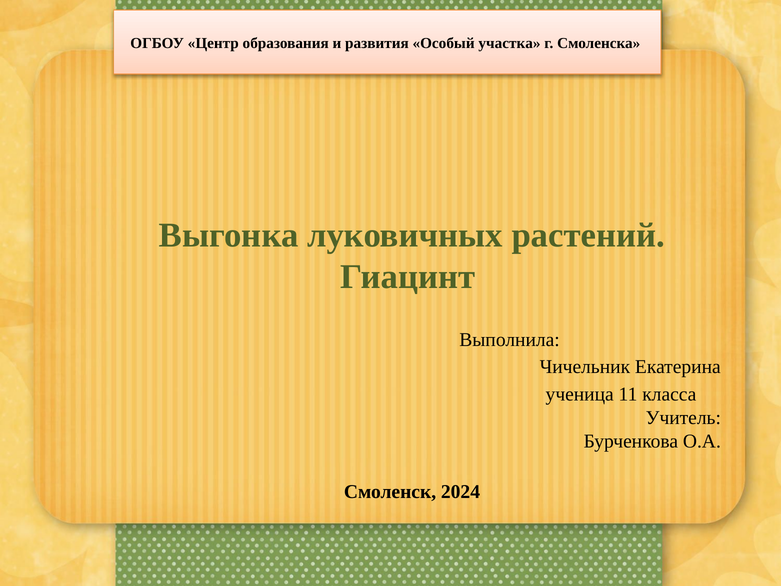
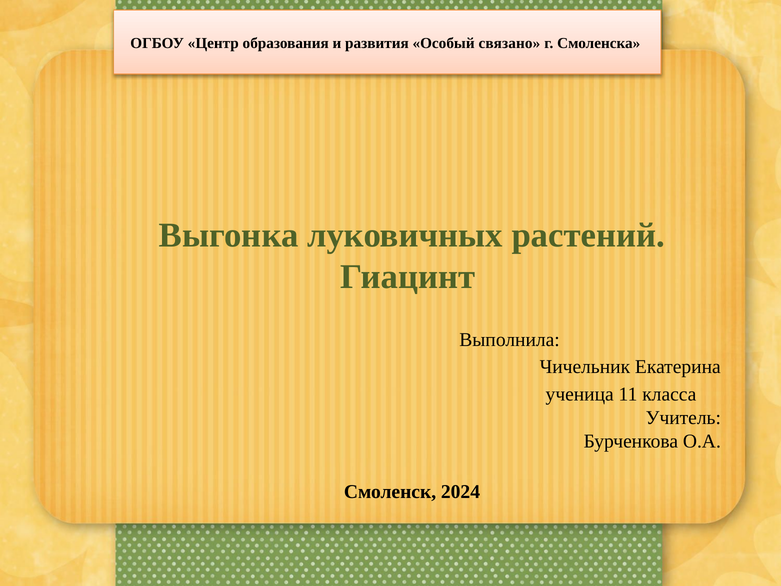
участка: участка -> связано
